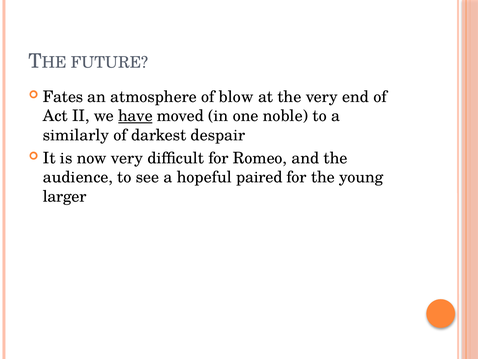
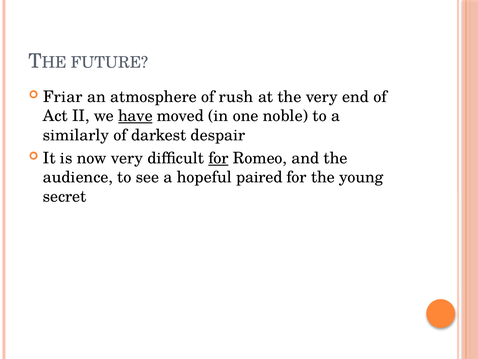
Fates: Fates -> Friar
blow: blow -> rush
for at (218, 158) underline: none -> present
larger: larger -> secret
